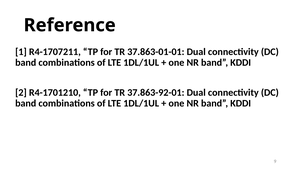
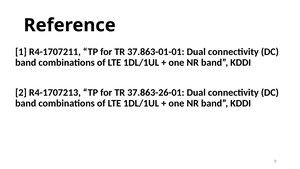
R4-1701210: R4-1701210 -> R4-1707213
37.863-92-01: 37.863-92-01 -> 37.863-26-01
